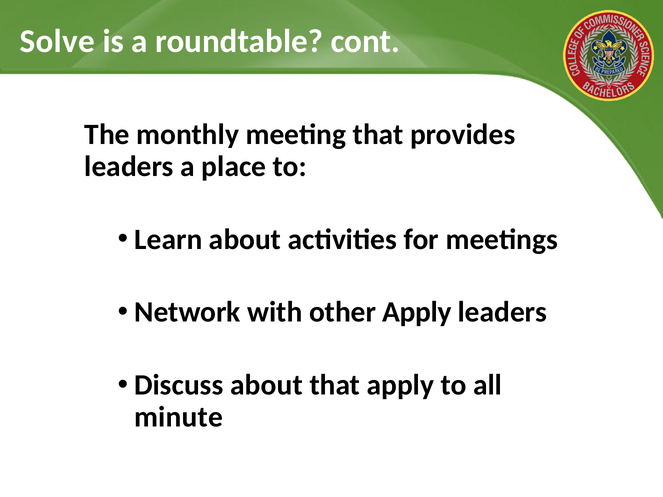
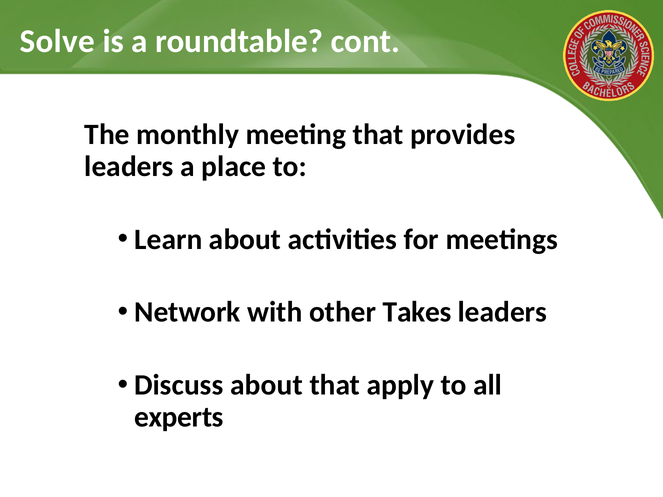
other Apply: Apply -> Takes
minute: minute -> experts
